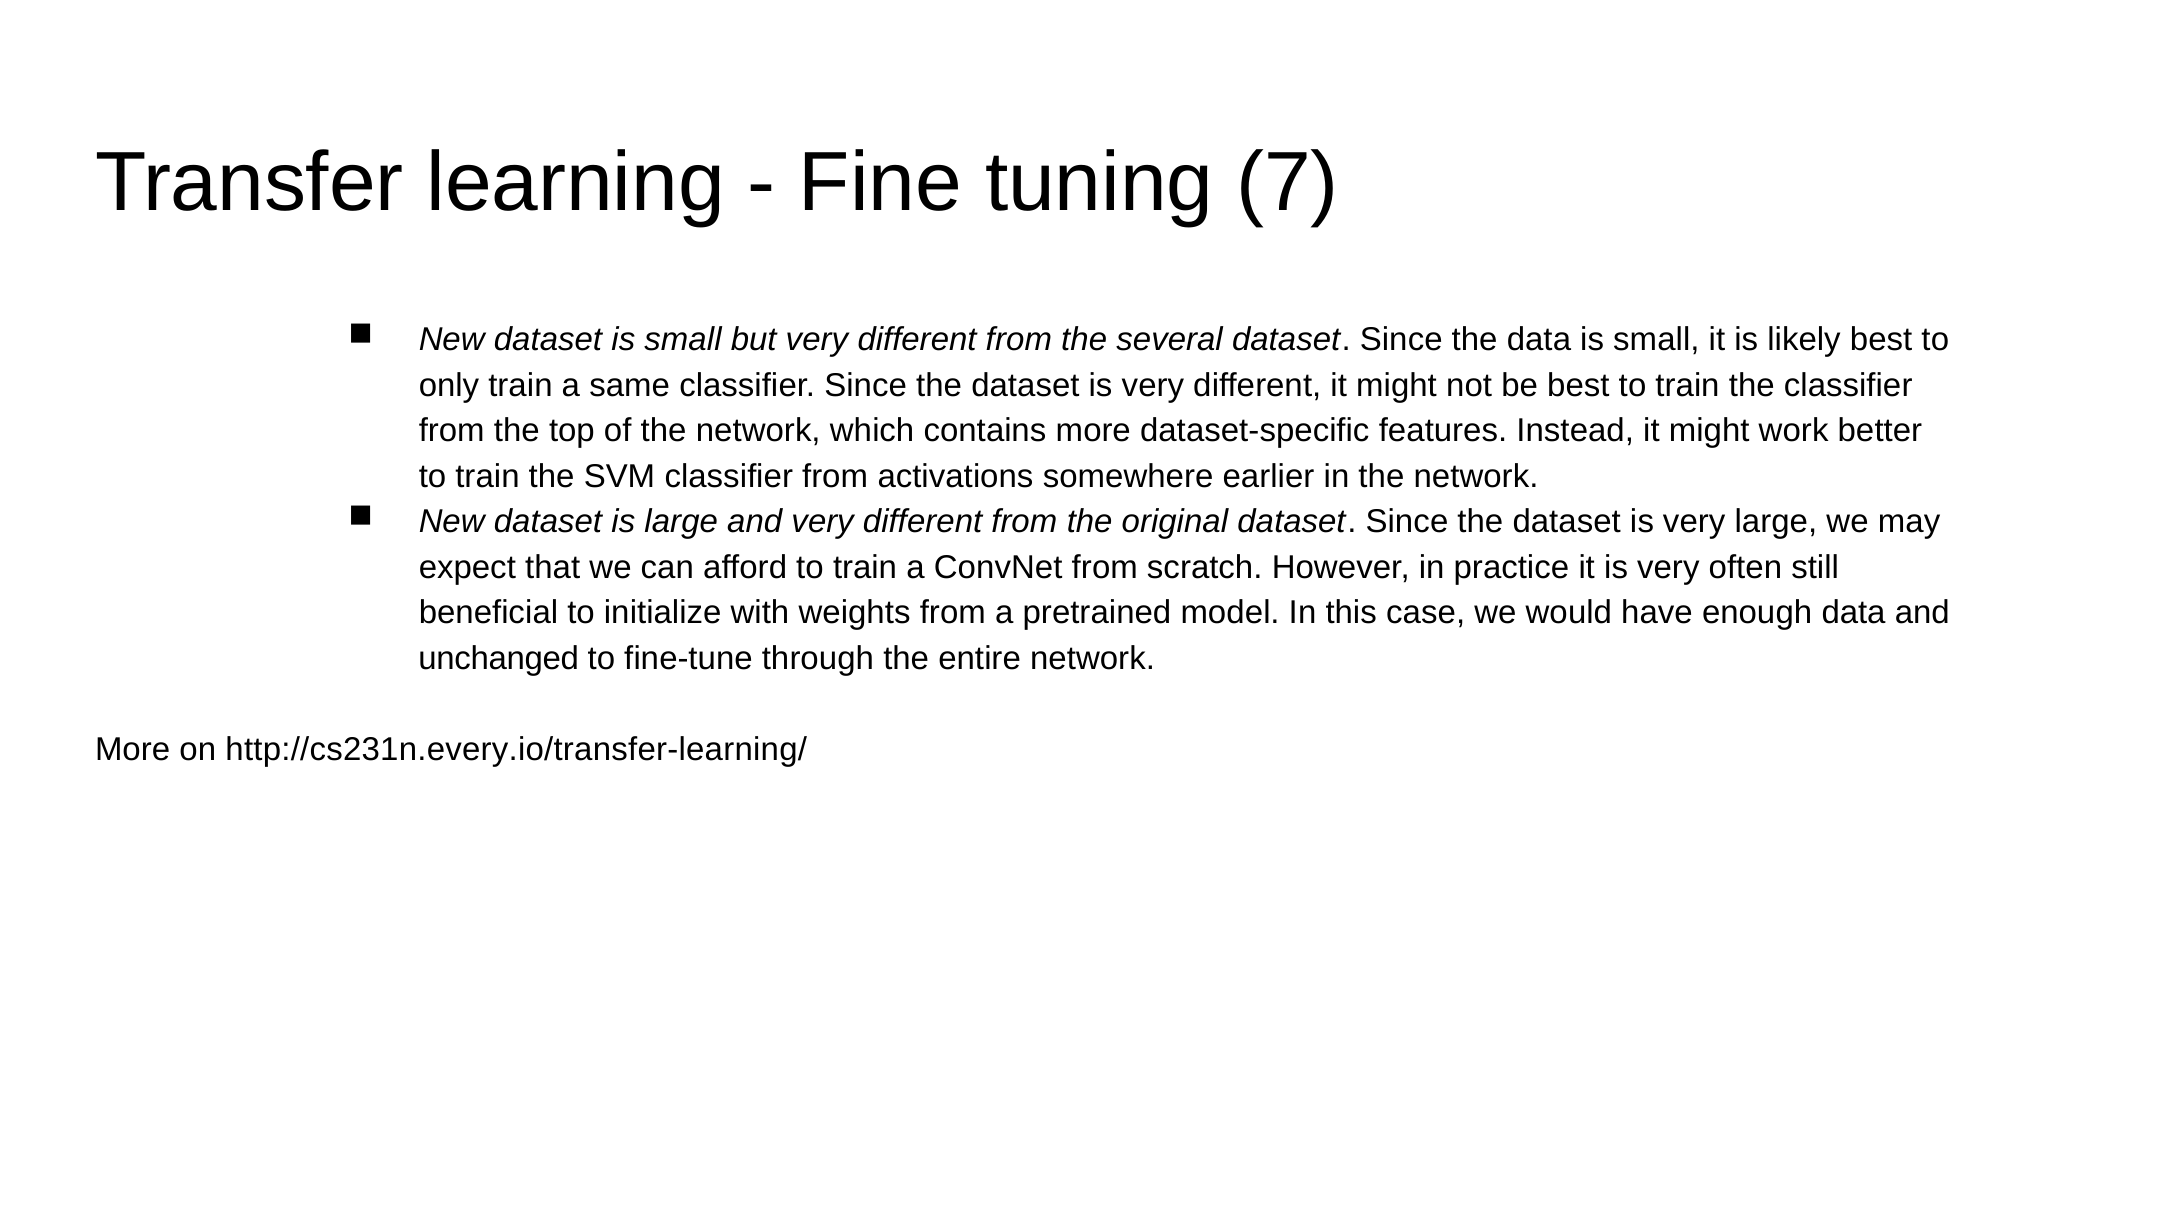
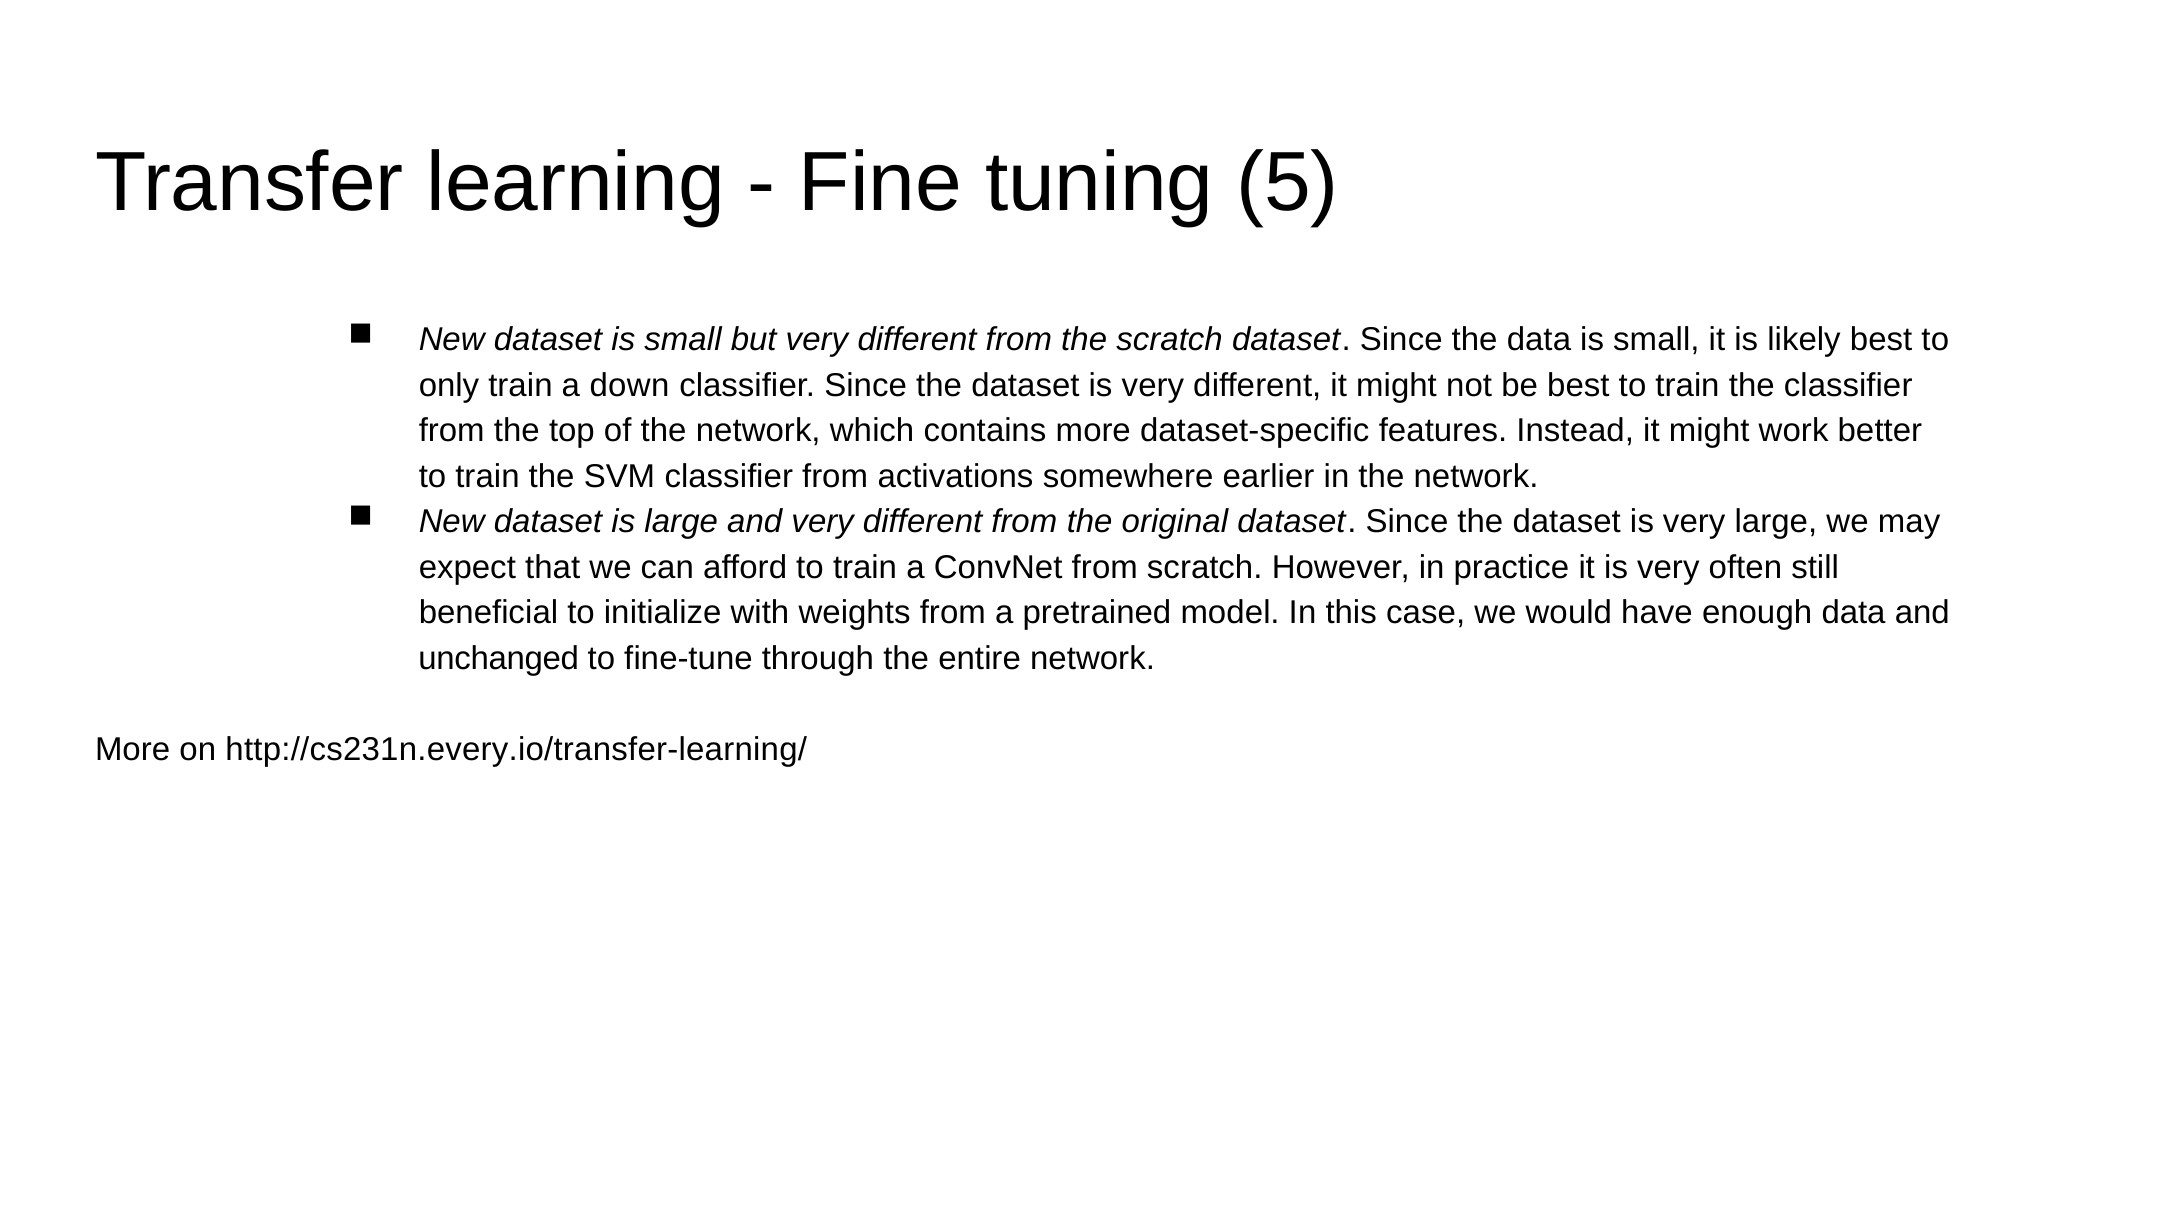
7: 7 -> 5
the several: several -> scratch
same: same -> down
